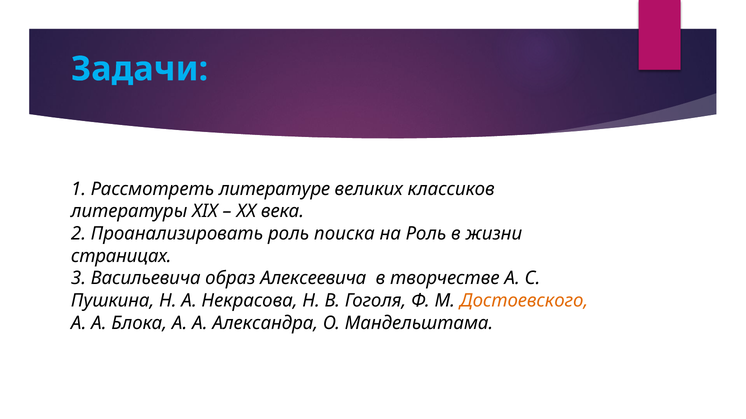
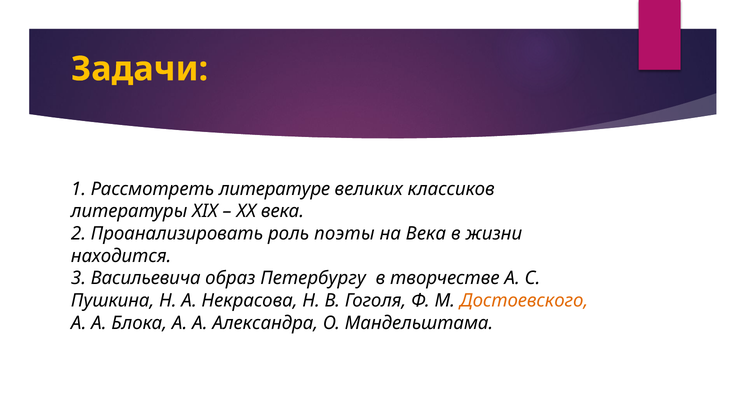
Задачи colour: light blue -> yellow
поиска: поиска -> поэты
на Роль: Роль -> Века
страницах: страницах -> находится
Алексеевича: Алексеевича -> Петербургу
